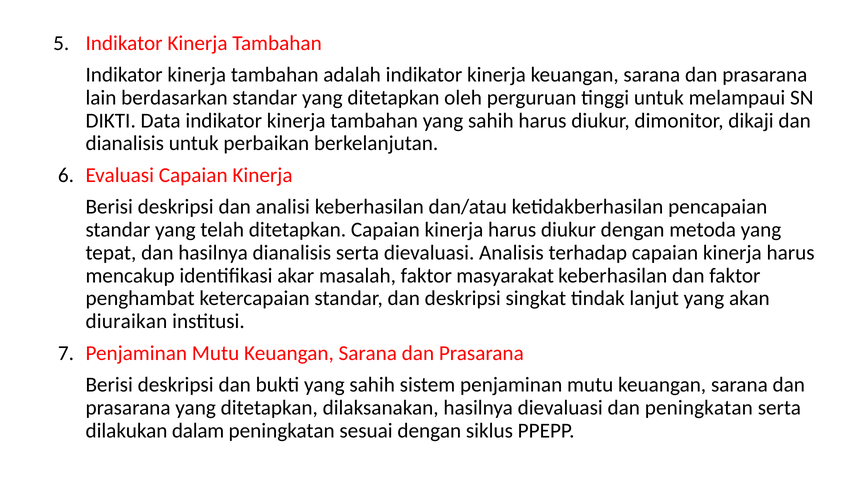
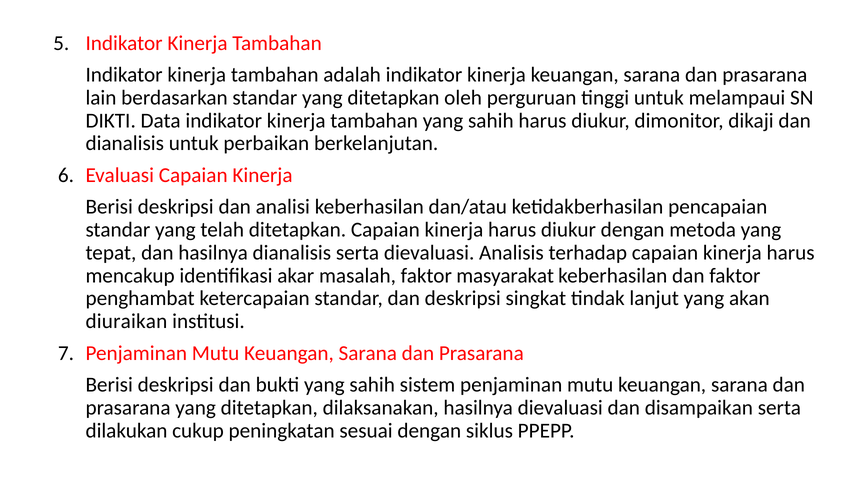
dan peningkatan: peningkatan -> disampaikan
dalam: dalam -> cukup
